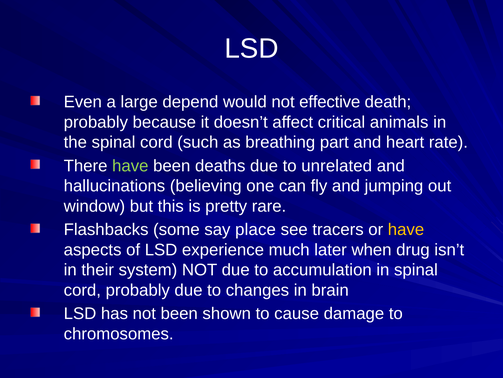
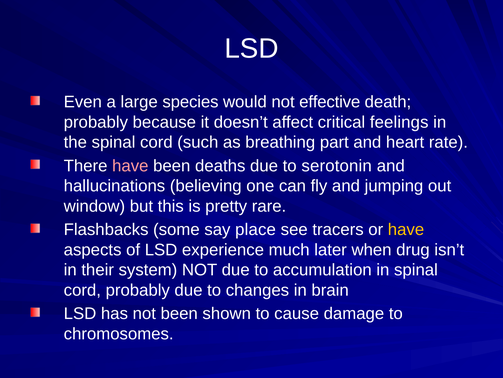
depend: depend -> species
animals: animals -> feelings
have at (130, 165) colour: light green -> pink
unrelated: unrelated -> serotonin
